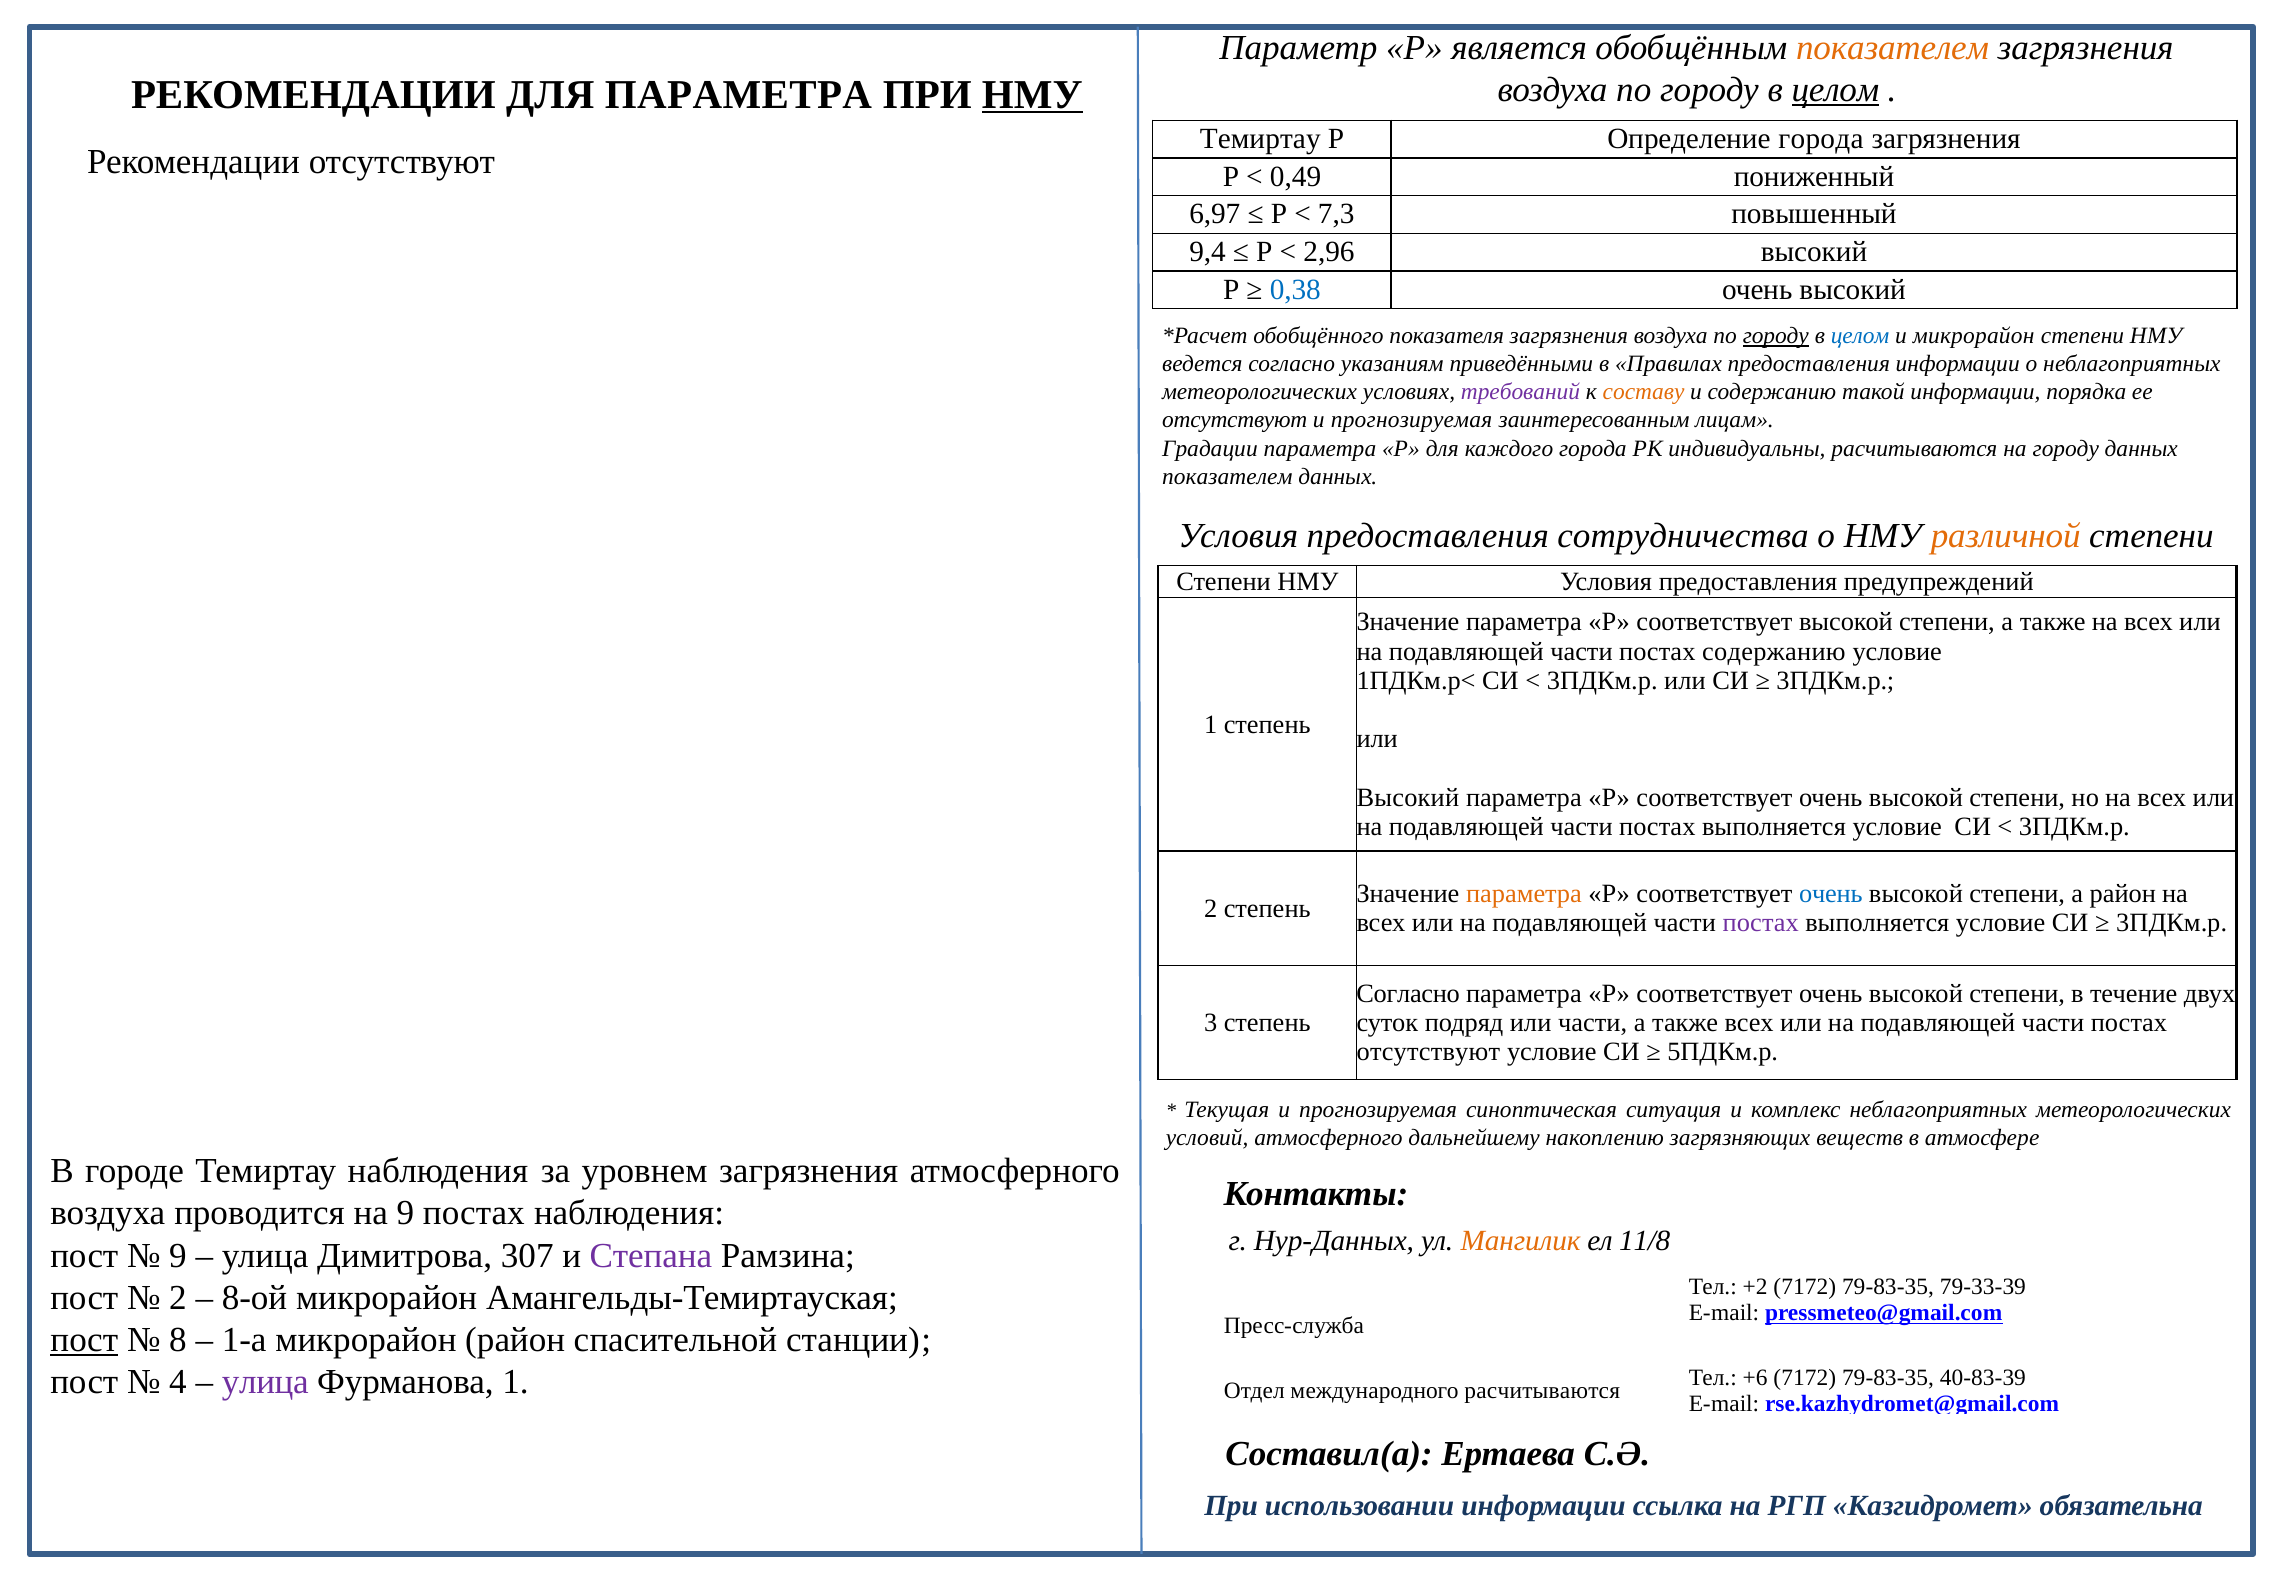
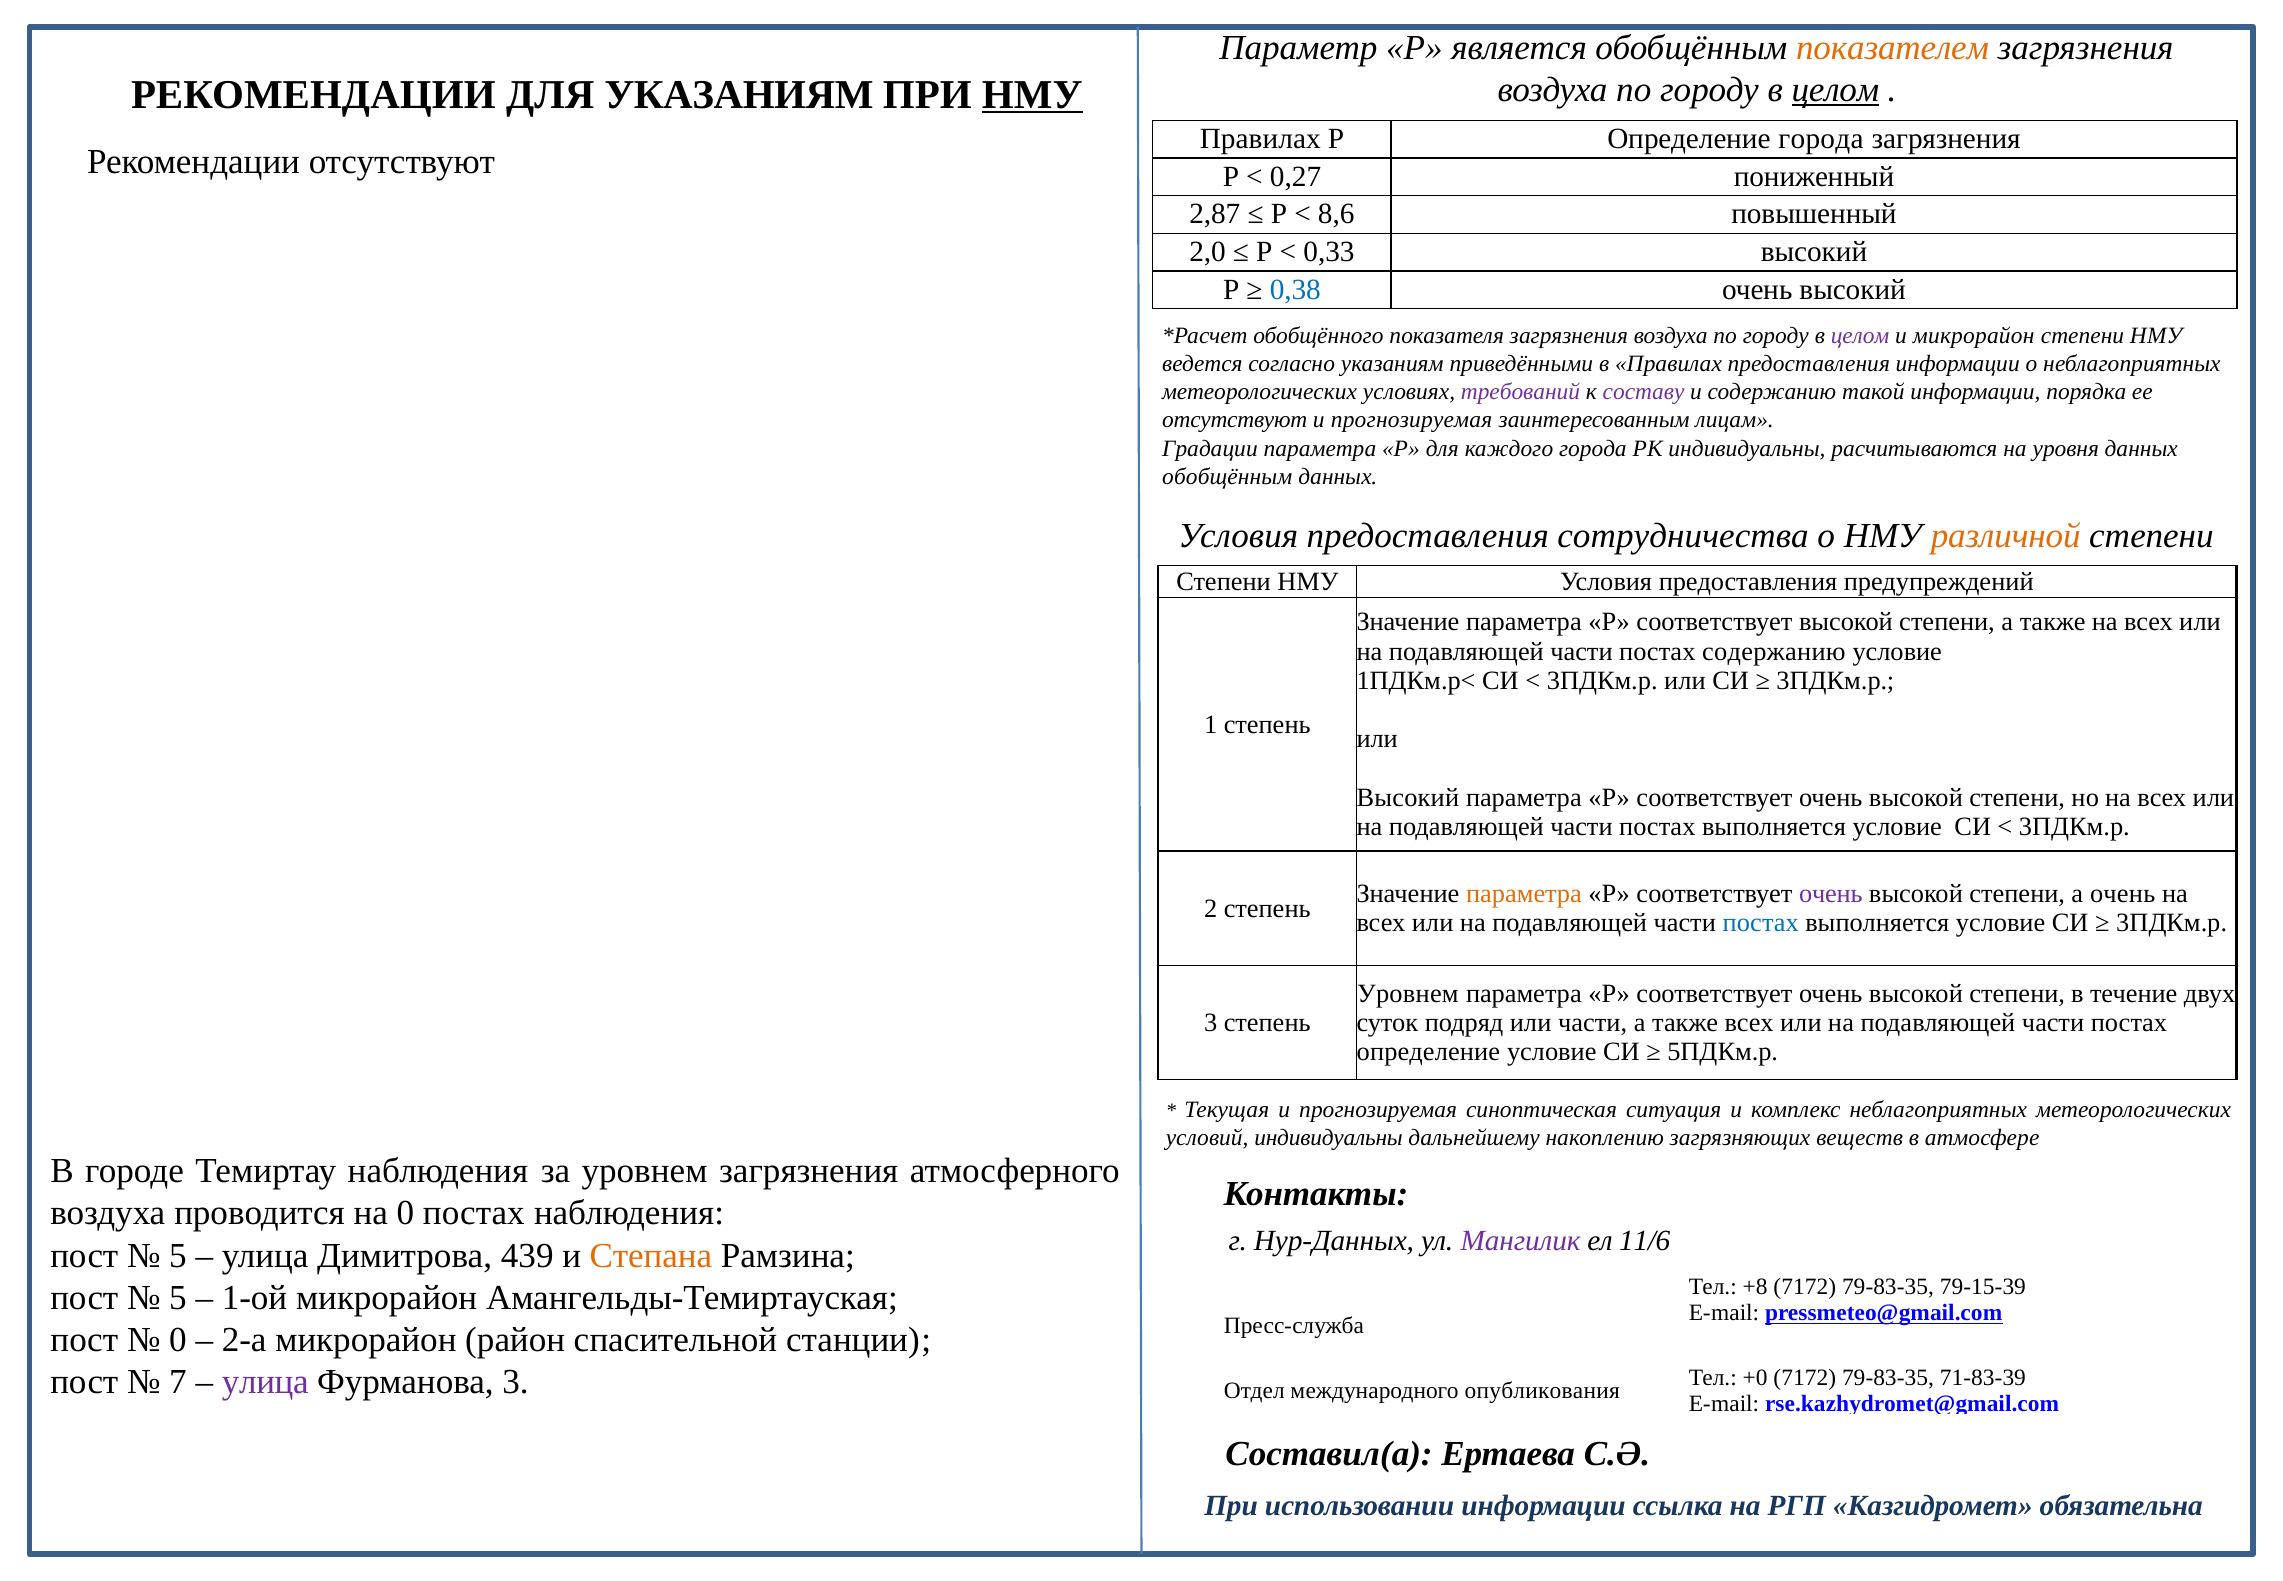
ДЛЯ ПАРАМЕТРА: ПАРАМЕТРА -> УКАЗАНИЯМ
Темиртау at (1260, 139): Темиртау -> Правилах
0,49: 0,49 -> 0,27
6,97: 6,97 -> 2,87
7,3: 7,3 -> 8,6
9,4: 9,4 -> 2,0
2,96: 2,96 -> 0,33
городу at (1776, 336) underline: present -> none
целом at (1860, 336) colour: blue -> purple
составу colour: orange -> purple
на городу: городу -> уровня
показателем at (1227, 476): показателем -> обобщённым
очень at (1831, 894) colour: blue -> purple
а район: район -> очень
постах at (1761, 923) colour: purple -> blue
Согласно at (1408, 993): Согласно -> Уровнем
отсутствуют at (1428, 1052): отсутствуют -> определение
условий атмосферного: атмосферного -> индивидуальны
на 9: 9 -> 0
Мангилик colour: orange -> purple
11/8: 11/8 -> 11/6
9 at (178, 1255): 9 -> 5
307: 307 -> 439
Степана colour: purple -> orange
+2: +2 -> +8
79-33-39: 79-33-39 -> 79-15-39
2 at (178, 1297): 2 -> 5
8-ой: 8-ой -> 1-ой
пост at (84, 1339) underline: present -> none
8 at (178, 1339): 8 -> 0
1-а: 1-а -> 2-а
4: 4 -> 7
Фурманова 1: 1 -> 3
+6: +6 -> +0
40-83-39: 40-83-39 -> 71-83-39
международного расчитываются: расчитываются -> опубликования
